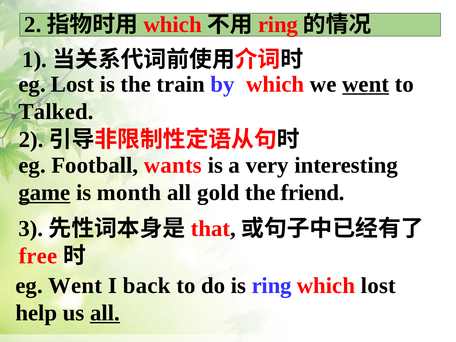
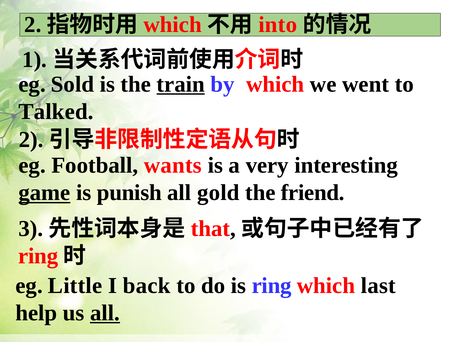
ring at (278, 25): ring -> into
eg Lost: Lost -> Sold
train underline: none -> present
went at (366, 84) underline: present -> none
month: month -> punish
free at (38, 256): free -> ring
eg Went: Went -> Little
which lost: lost -> last
